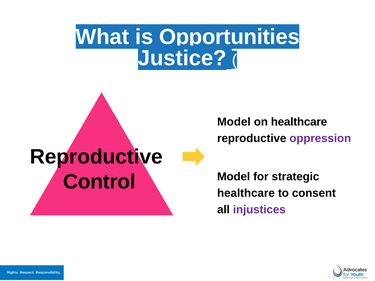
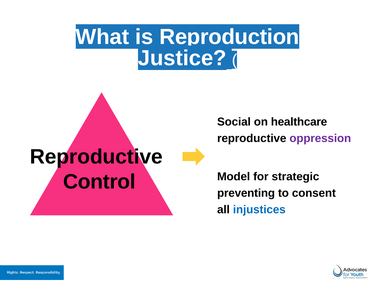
Opportunities: Opportunities -> Reproduction
Model at (234, 122): Model -> Social
healthcare at (246, 193): healthcare -> preventing
injustices colour: purple -> blue
